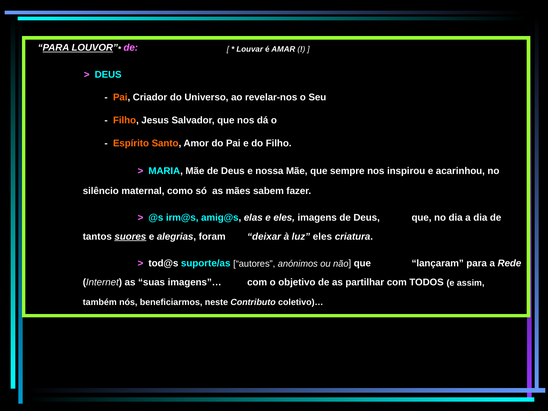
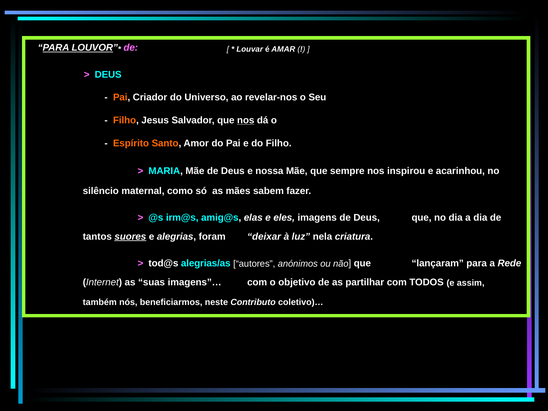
nos at (246, 120) underline: none -> present
luz eles: eles -> nela
suporte/as: suporte/as -> alegrias/as
